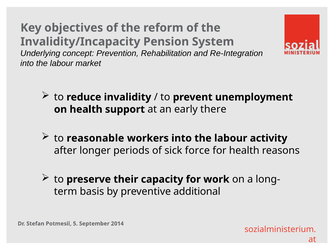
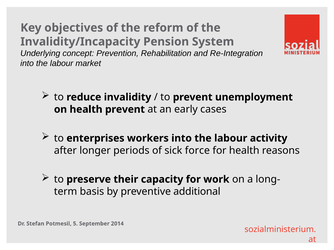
health support: support -> prevent
there: there -> cases
reasonable: reasonable -> enterprises
